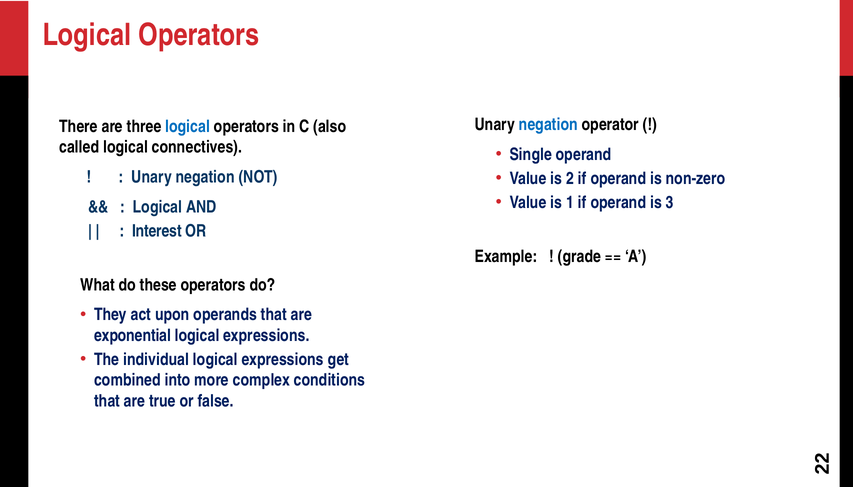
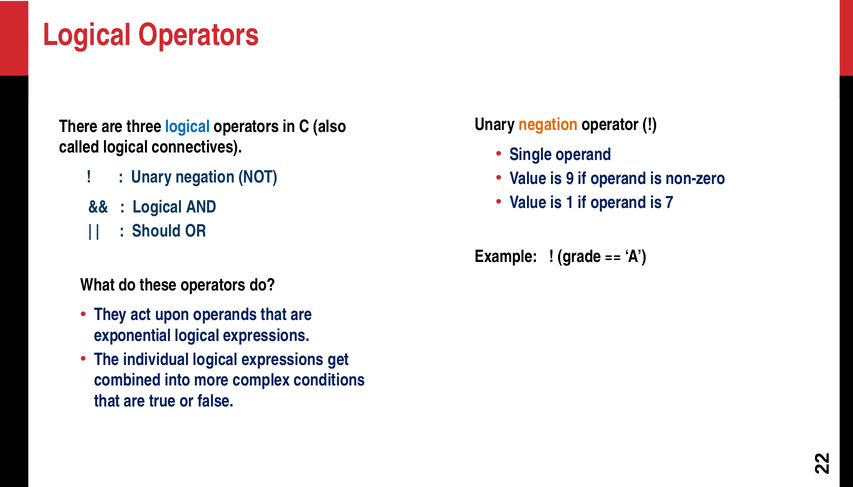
negation at (548, 125) colour: blue -> orange
is 2: 2 -> 9
3: 3 -> 7
Interest: Interest -> Should
